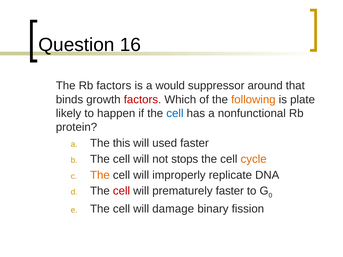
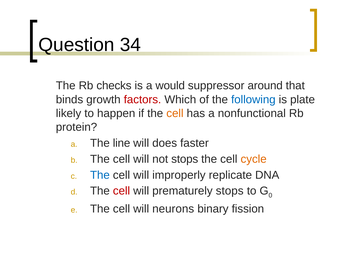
16: 16 -> 34
Rb factors: factors -> checks
following colour: orange -> blue
cell at (175, 113) colour: blue -> orange
this: this -> line
used: used -> does
The at (100, 175) colour: orange -> blue
prematurely faster: faster -> stops
damage: damage -> neurons
